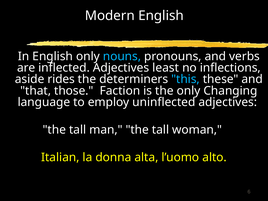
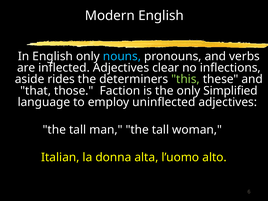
least: least -> clear
this colour: light blue -> light green
Changing: Changing -> Simplified
